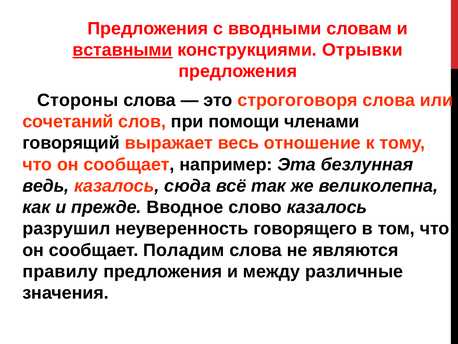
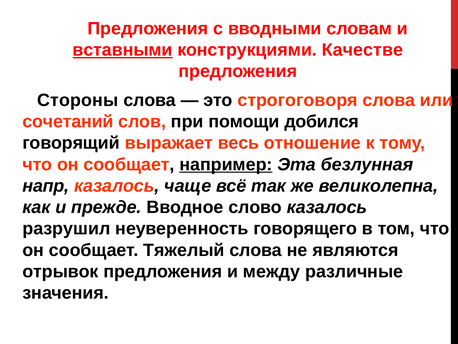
Отрывки: Отрывки -> Качестве
членами: членами -> добился
например underline: none -> present
ведь: ведь -> напр
сюда: сюда -> чаще
Поладим: Поладим -> Тяжелый
правилу: правилу -> отрывок
